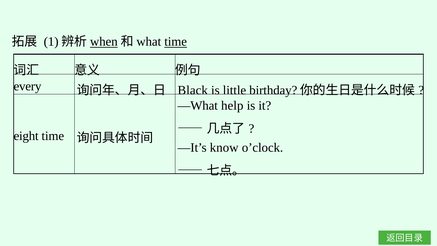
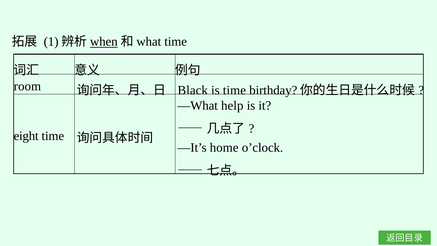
time at (176, 42) underline: present -> none
every: every -> room
is little: little -> time
know: know -> home
